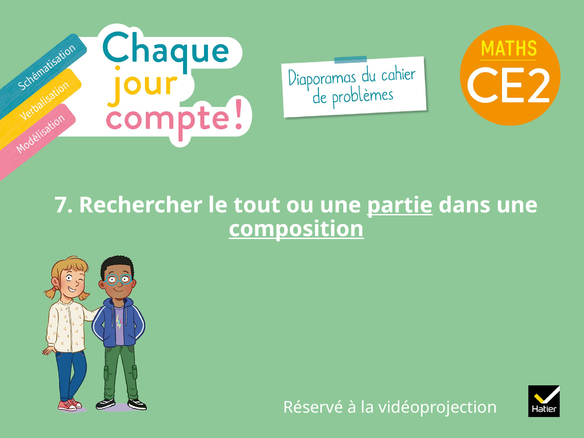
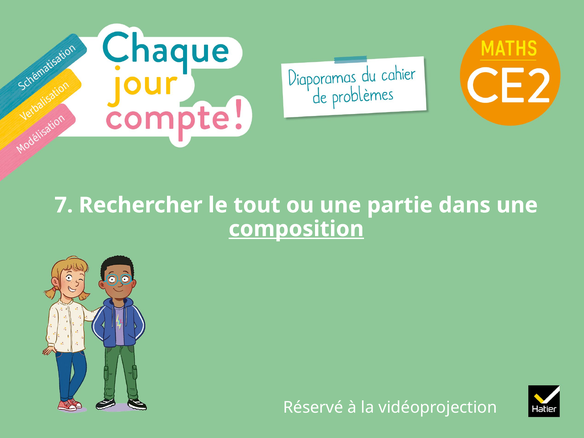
partie underline: present -> none
